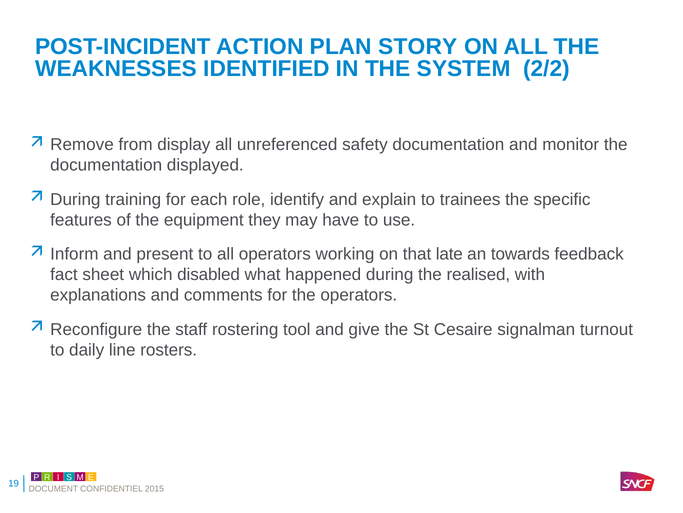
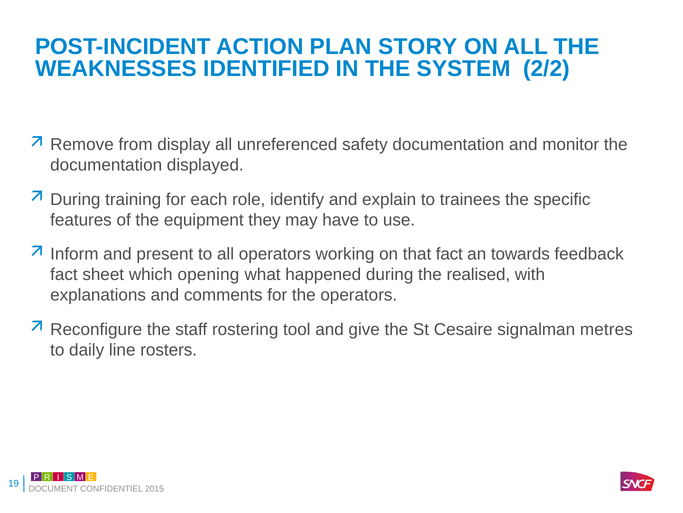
that late: late -> fact
disabled: disabled -> opening
turnout: turnout -> metres
